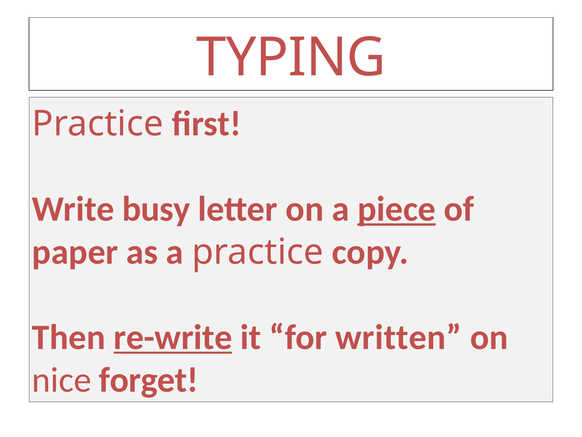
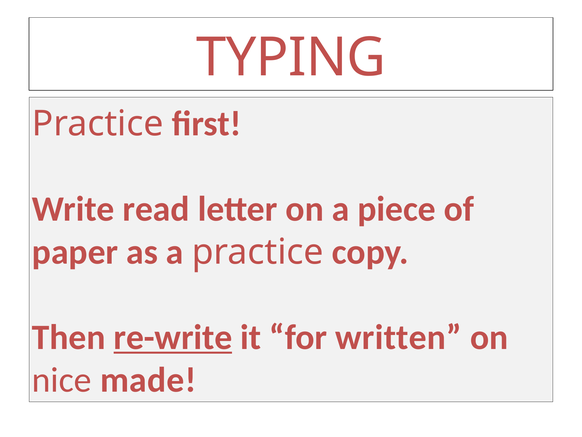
busy: busy -> read
piece underline: present -> none
forget: forget -> made
